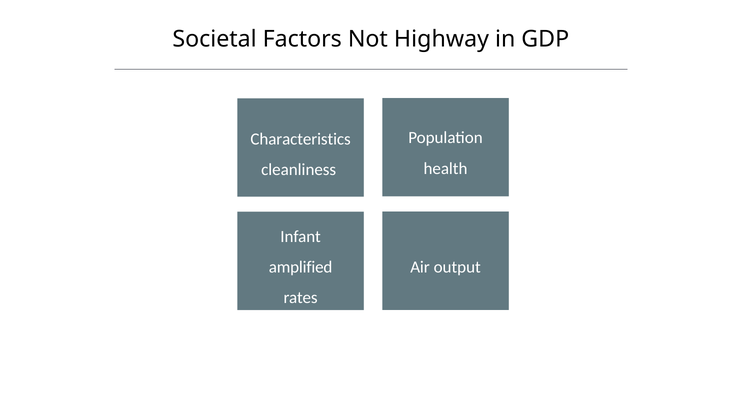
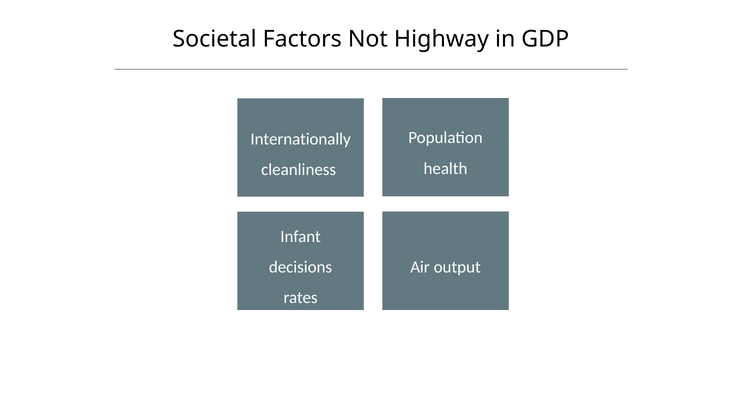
Characteristics: Characteristics -> Internationally
amplified: amplified -> decisions
